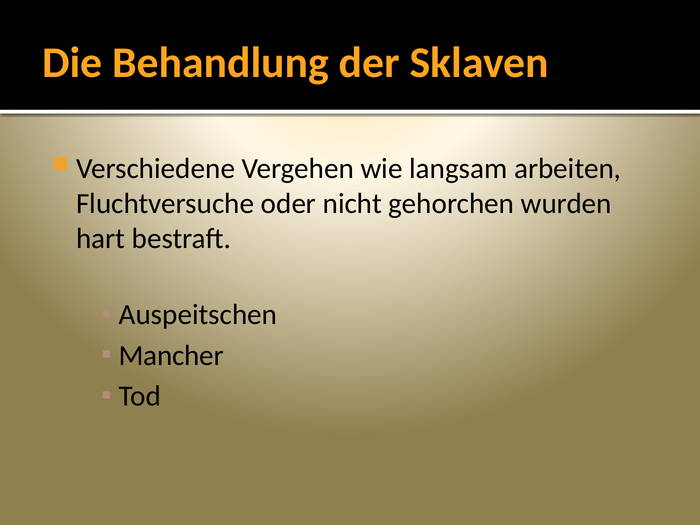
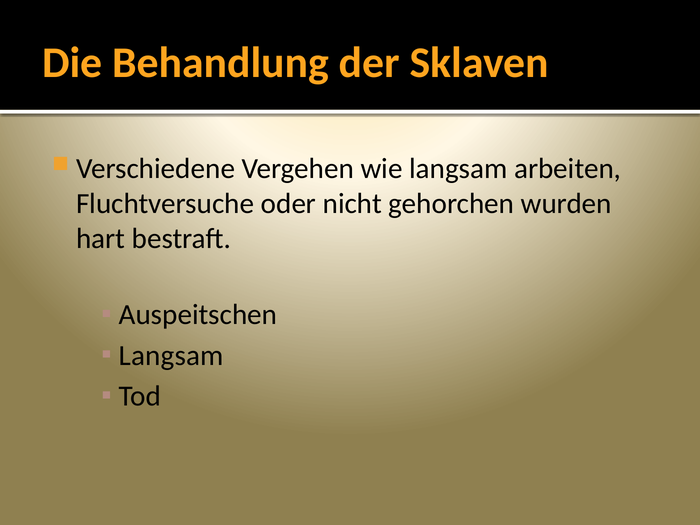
Mancher at (171, 355): Mancher -> Langsam
